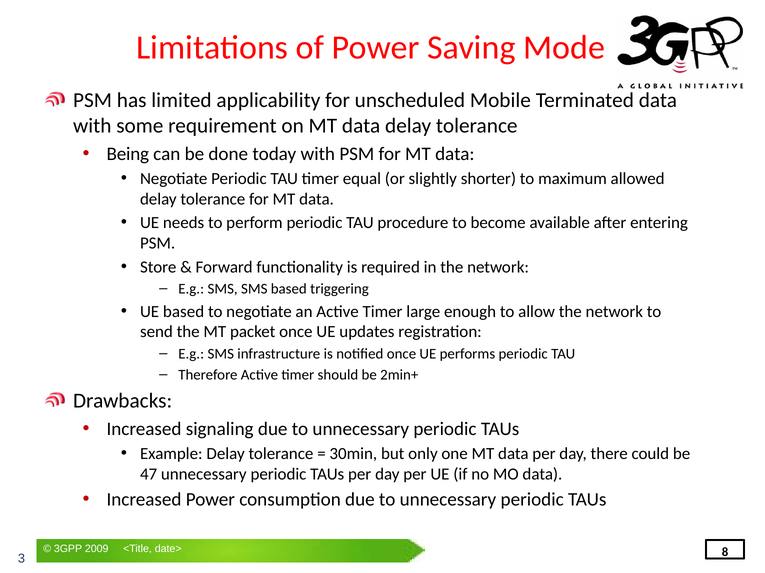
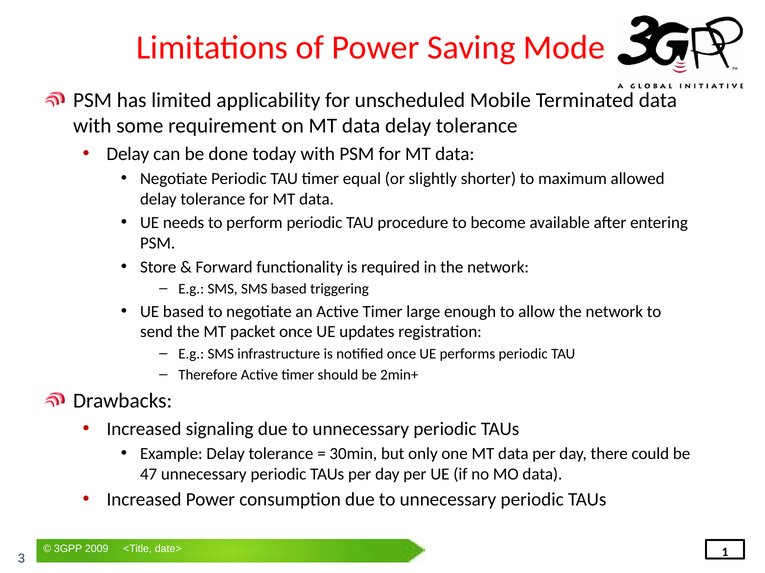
Being at (128, 154): Being -> Delay
8: 8 -> 1
